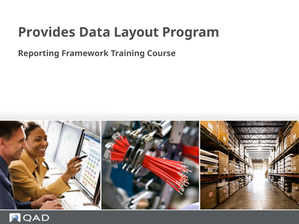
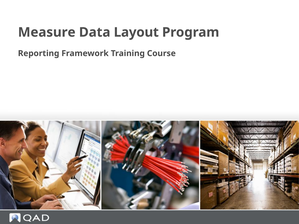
Provides: Provides -> Measure
